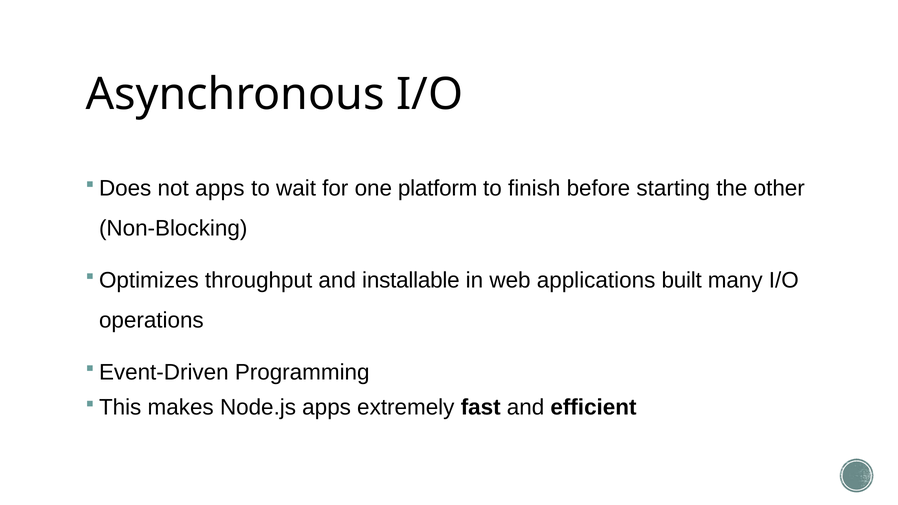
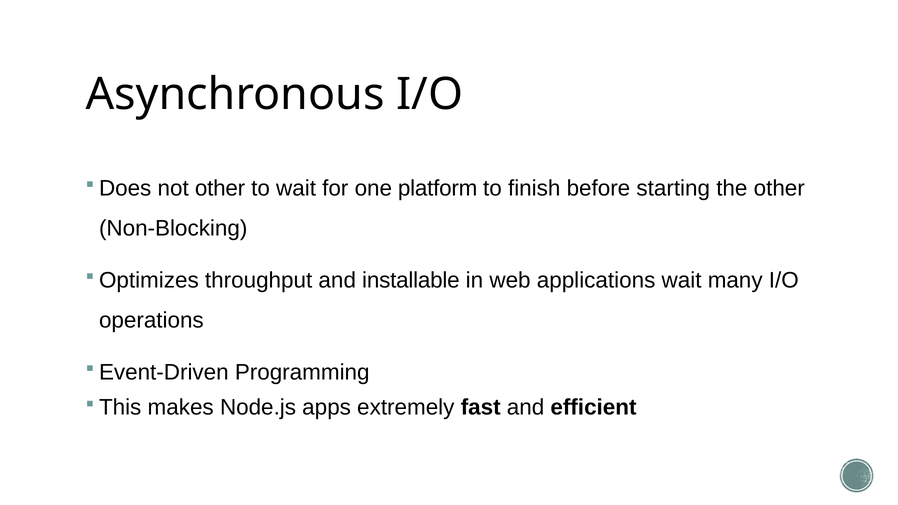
not apps: apps -> other
applications built: built -> wait
